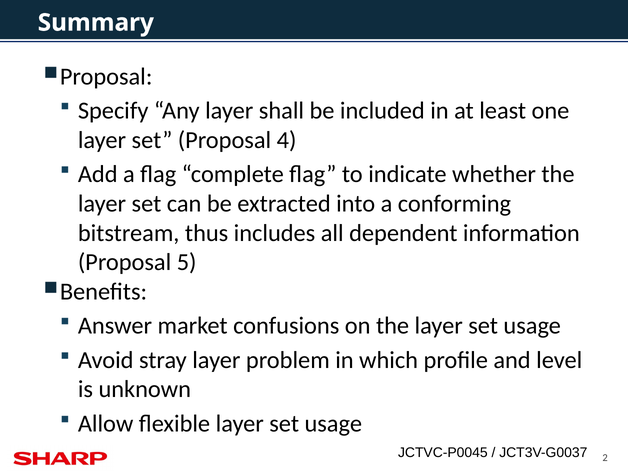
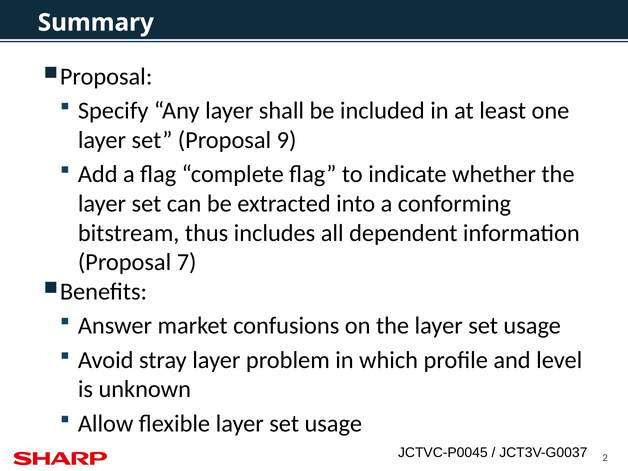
4: 4 -> 9
5: 5 -> 7
